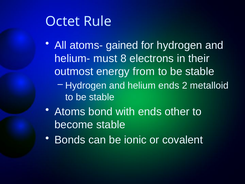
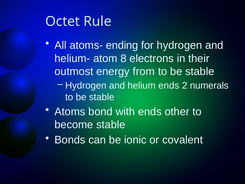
gained: gained -> ending
must: must -> atom
metalloid: metalloid -> numerals
